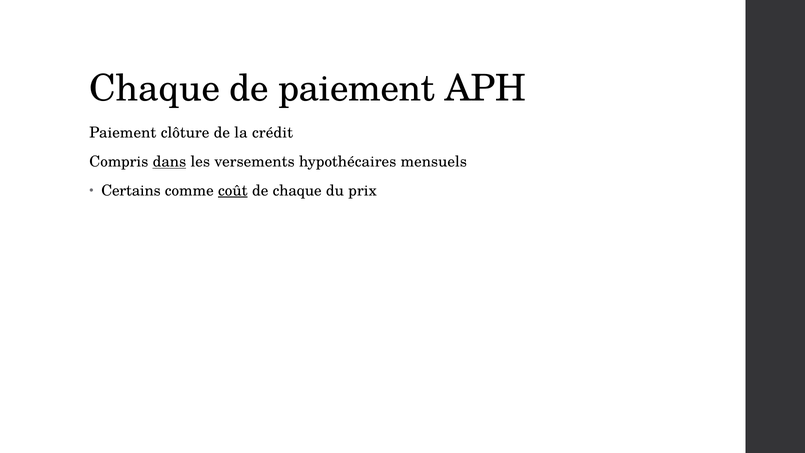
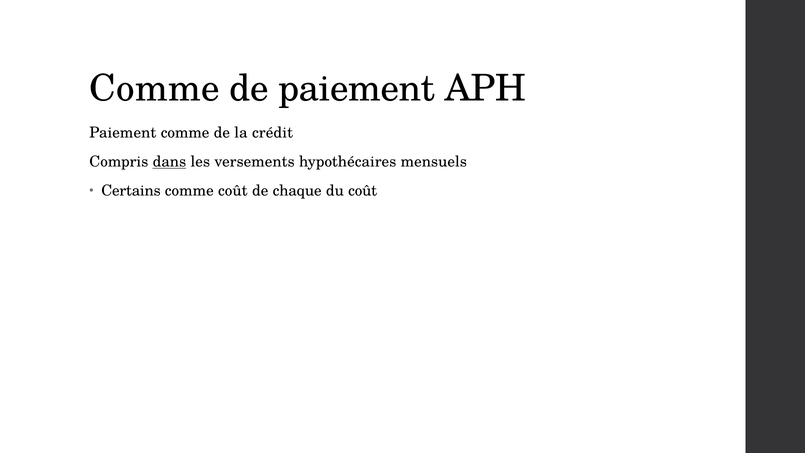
Chaque at (155, 88): Chaque -> Comme
Paiement clôture: clôture -> comme
coût at (233, 191) underline: present -> none
du prix: prix -> coût
